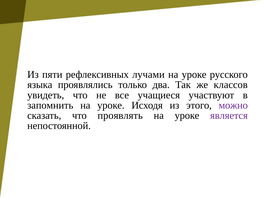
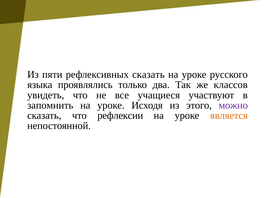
рефлексивных лучами: лучами -> сказать
проявлять: проявлять -> рефлексии
является colour: purple -> orange
